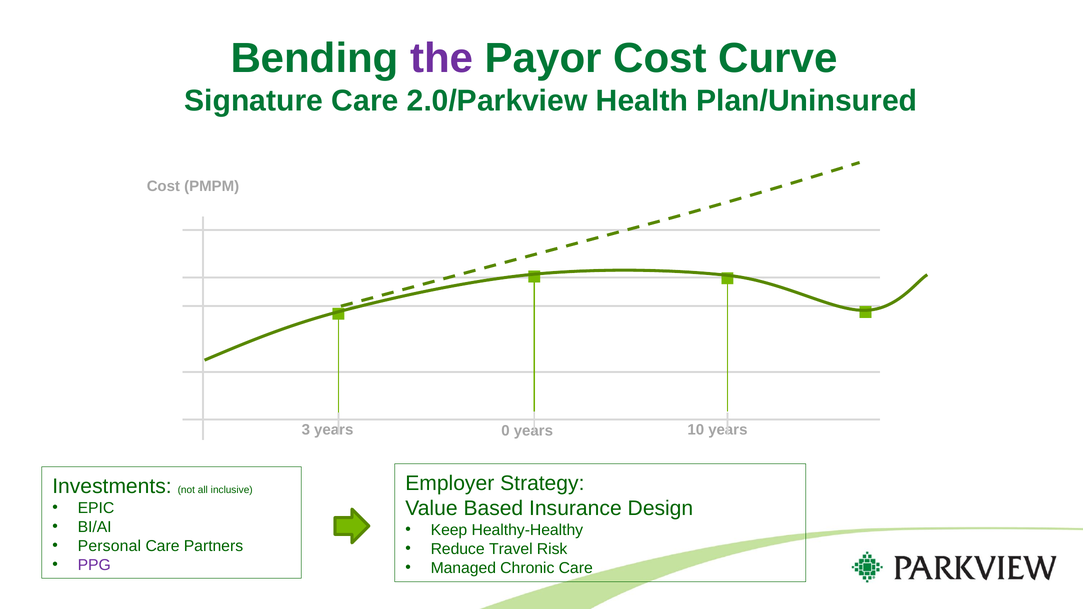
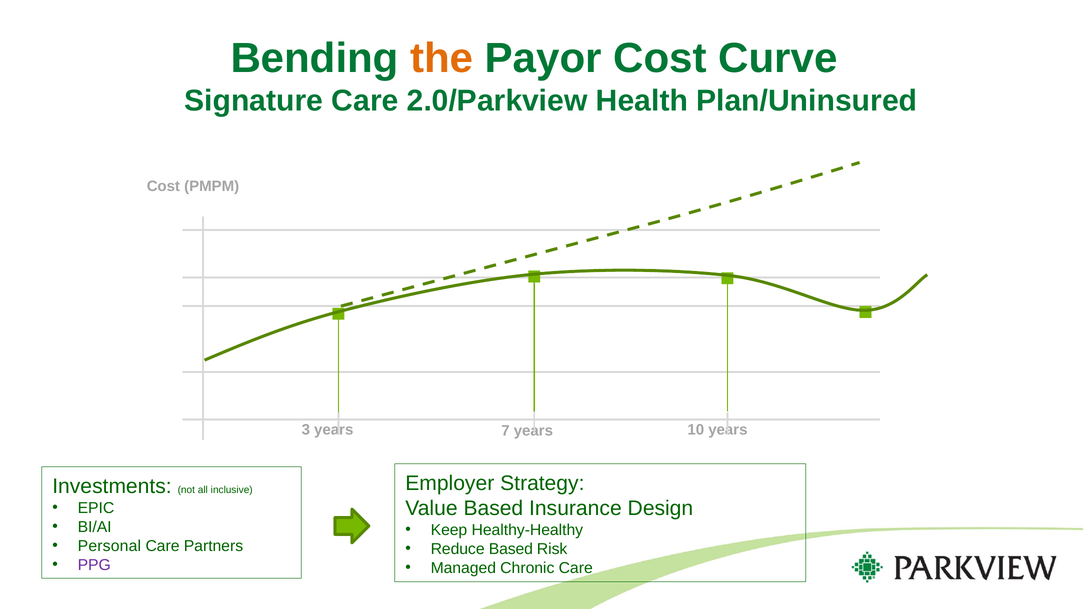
the colour: purple -> orange
0: 0 -> 7
Reduce Travel: Travel -> Based
